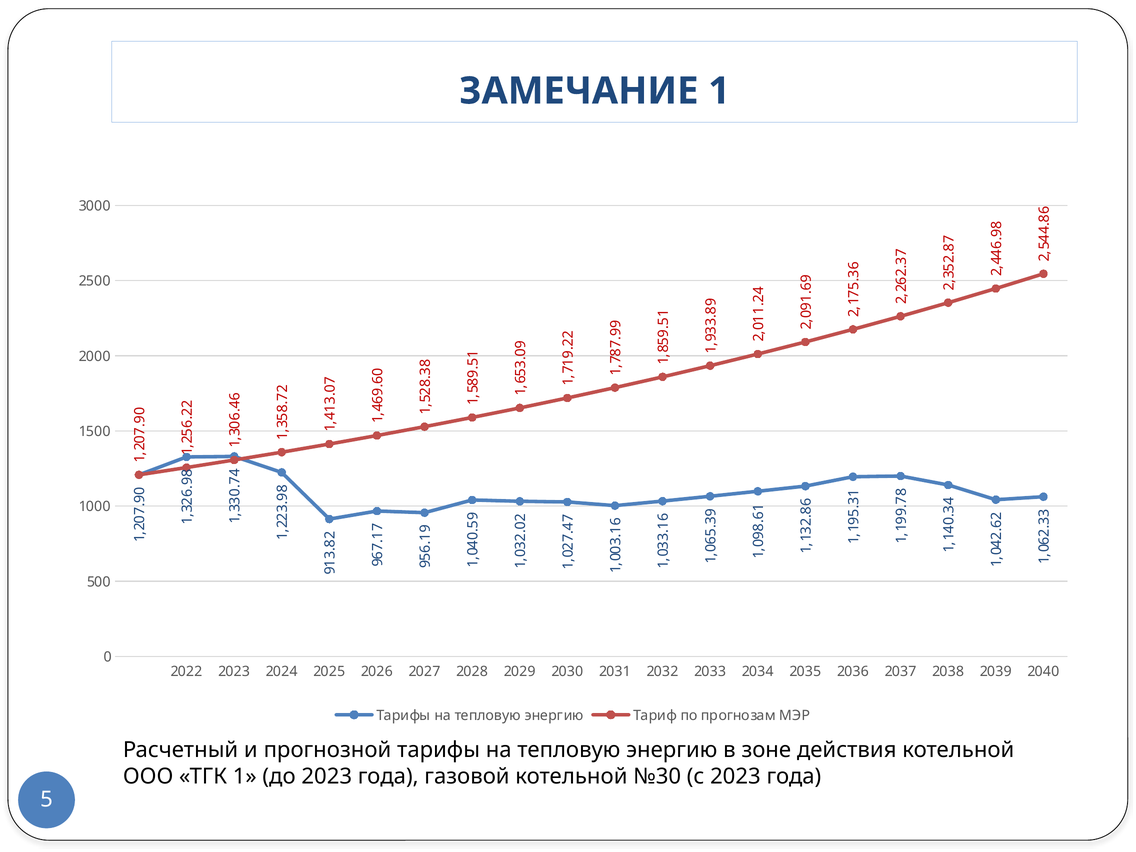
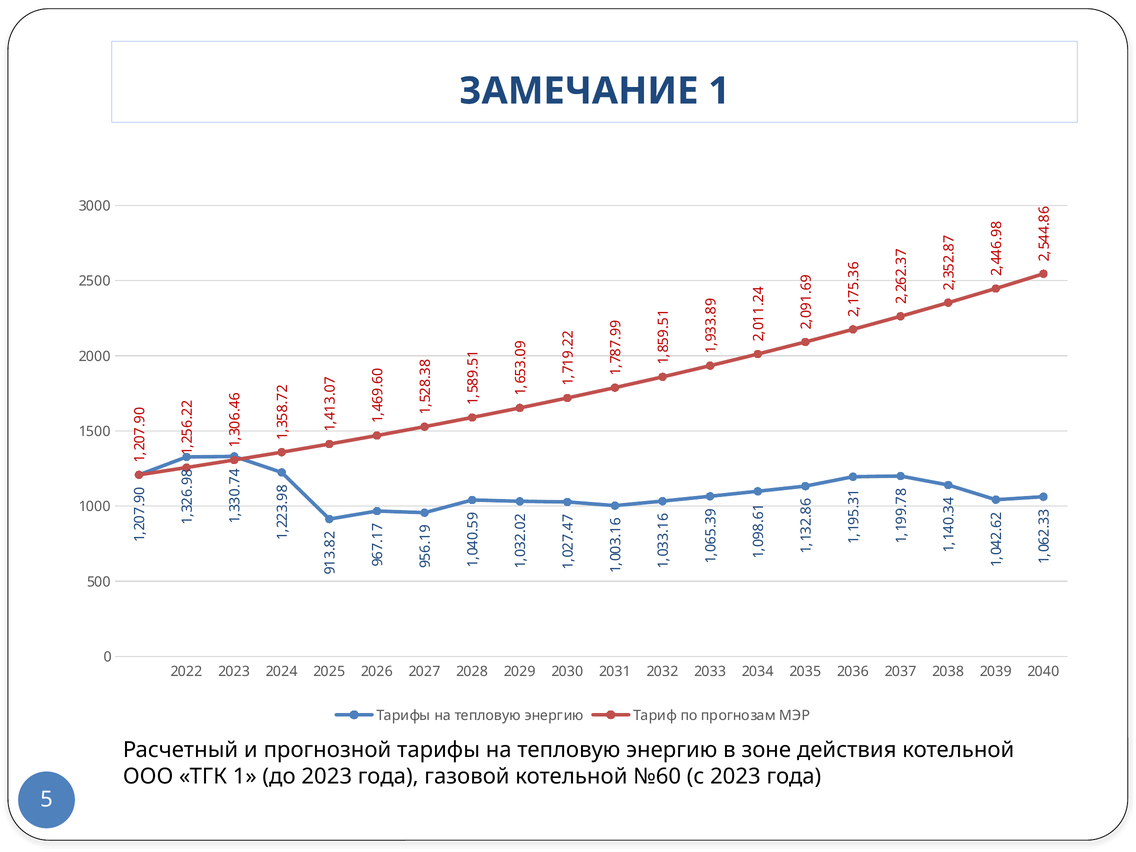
№30: №30 -> №60
